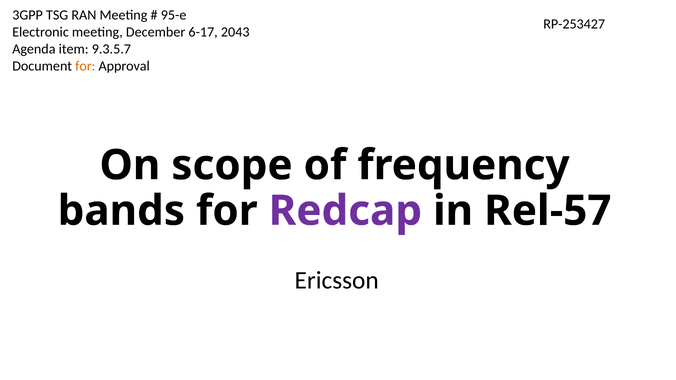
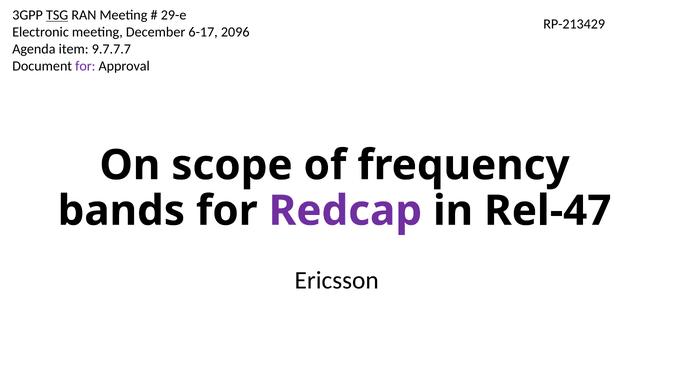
TSG underline: none -> present
95-e: 95-e -> 29-e
RP-253427: RP-253427 -> RP-213429
2043: 2043 -> 2096
9.3.5.7: 9.3.5.7 -> 9.7.7.7
for at (85, 66) colour: orange -> purple
Rel-57: Rel-57 -> Rel-47
